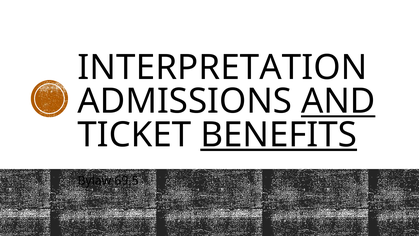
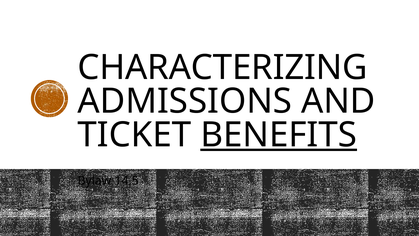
INTERPRETATION: INTERPRETATION -> CHARACTERIZING
AND underline: present -> none
69.5: 69.5 -> 14.5
